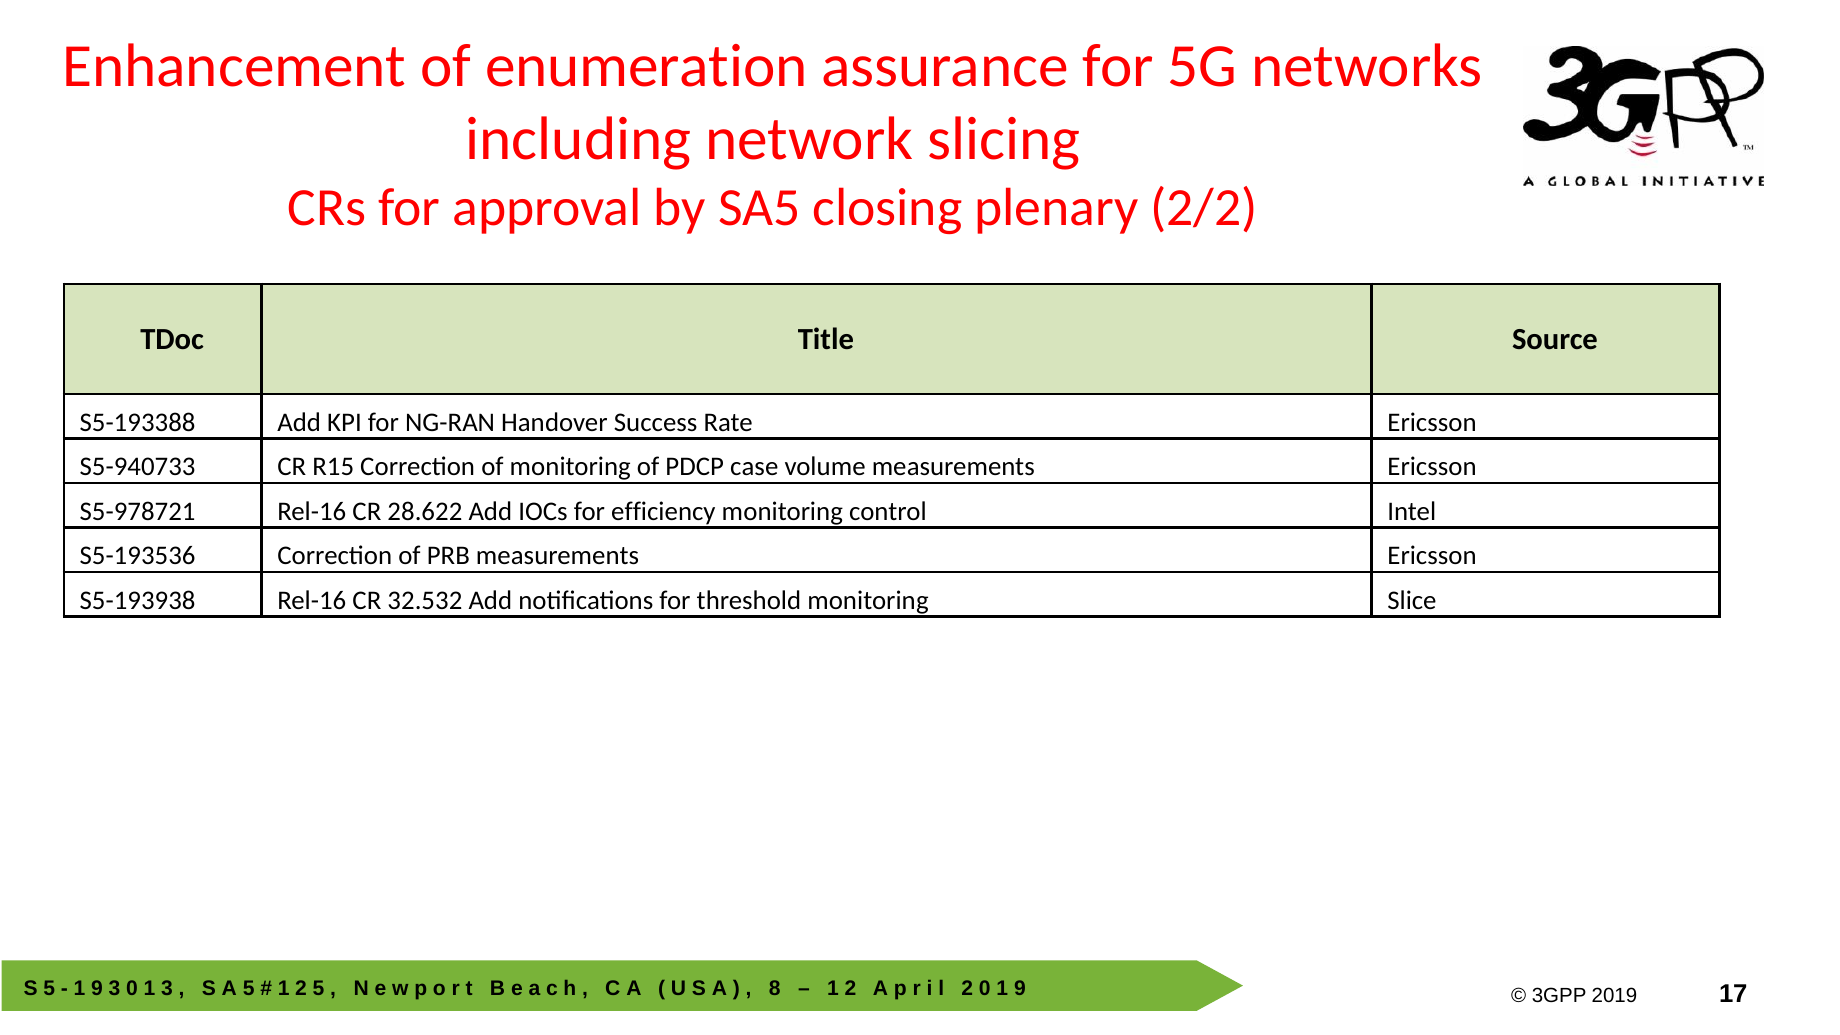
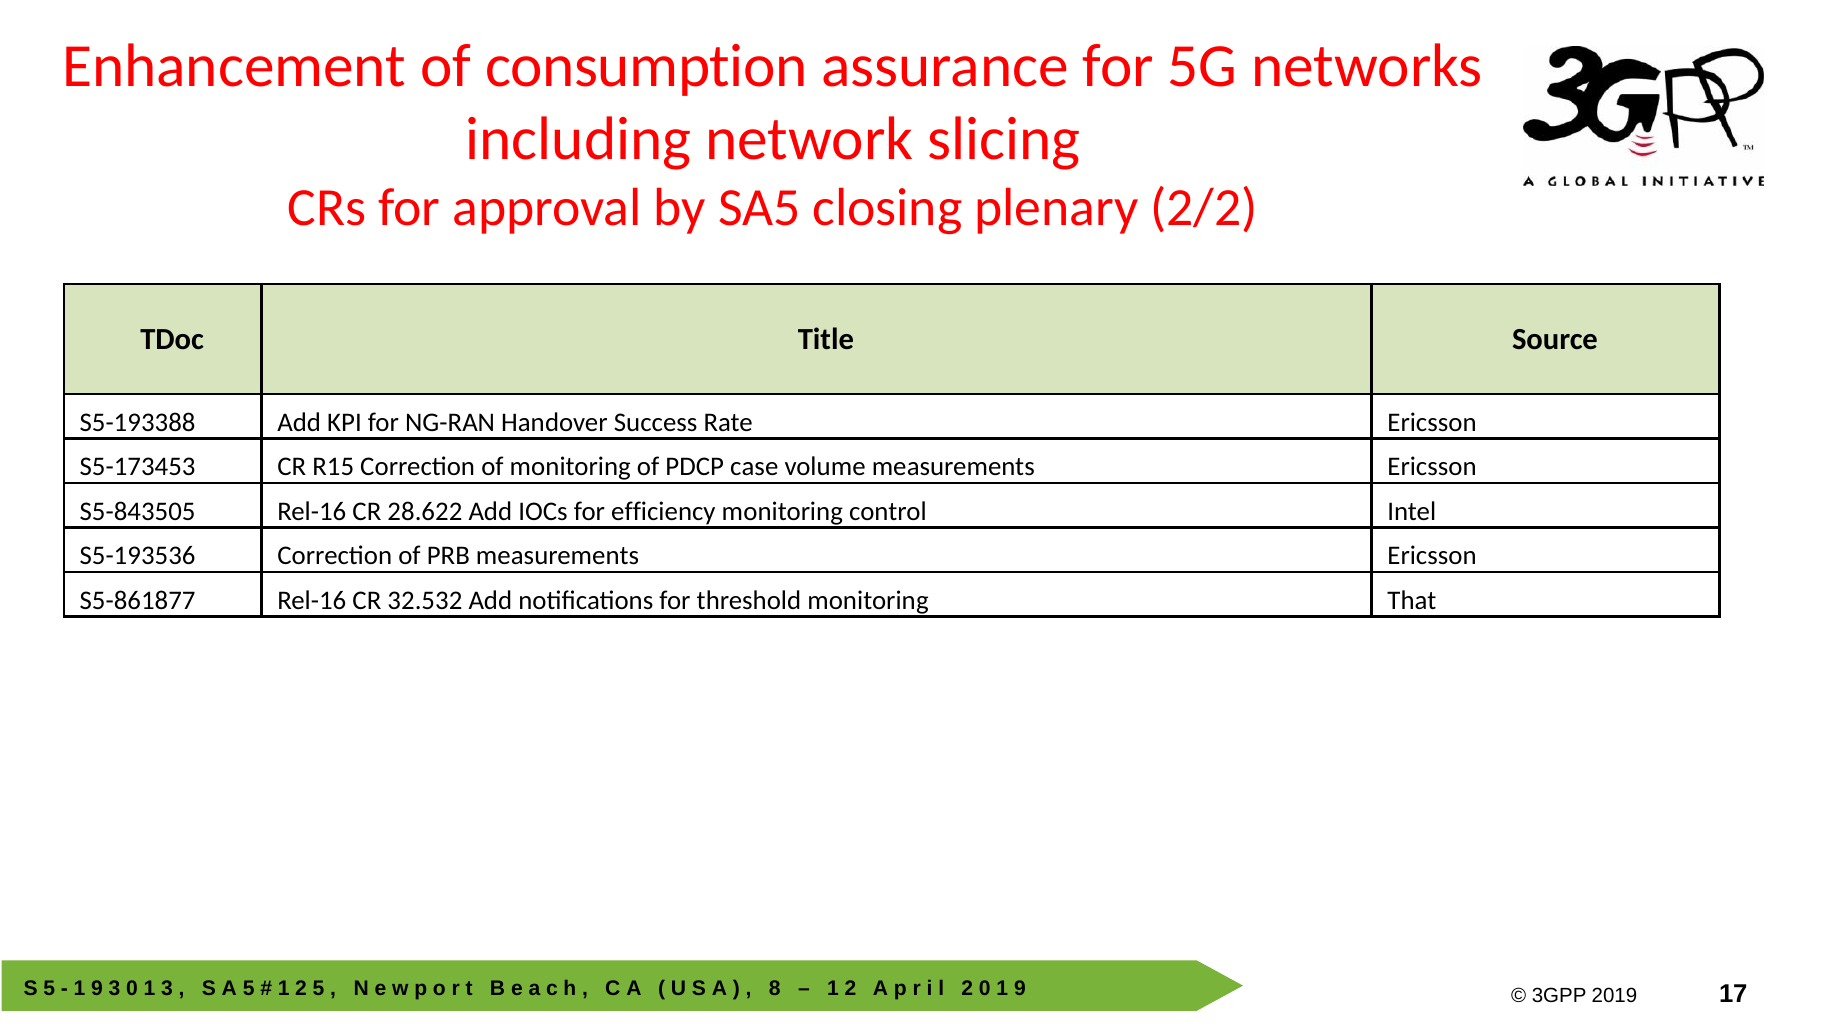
enumeration: enumeration -> consumption
S5-940733: S5-940733 -> S5-173453
S5-978721: S5-978721 -> S5-843505
S5-193938: S5-193938 -> S5-861877
Slice: Slice -> That
